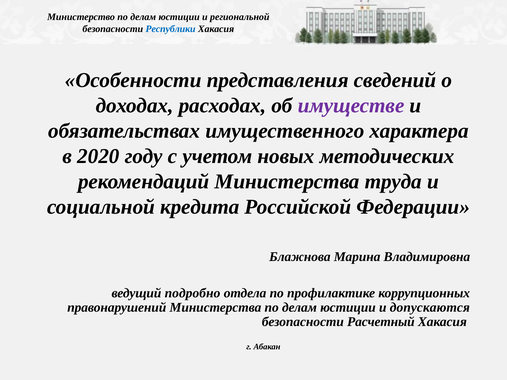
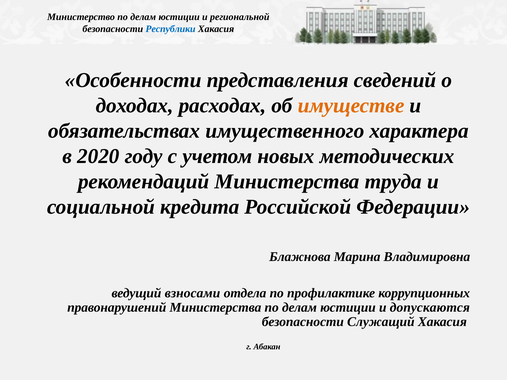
имуществе colour: purple -> orange
подробно: подробно -> взносами
Расчетный: Расчетный -> Служащий
